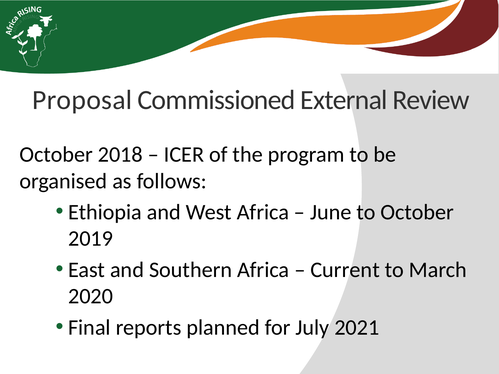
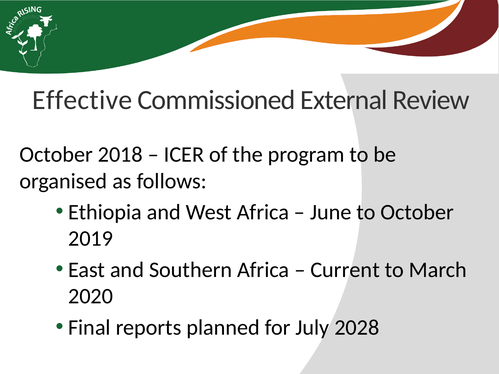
Proposal: Proposal -> Effective
2021: 2021 -> 2028
